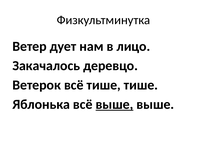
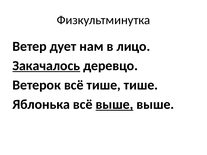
Закачалось underline: none -> present
